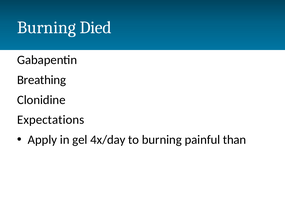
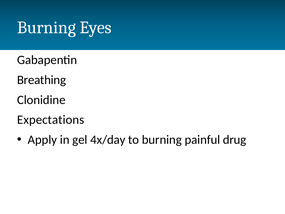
Died: Died -> Eyes
than: than -> drug
